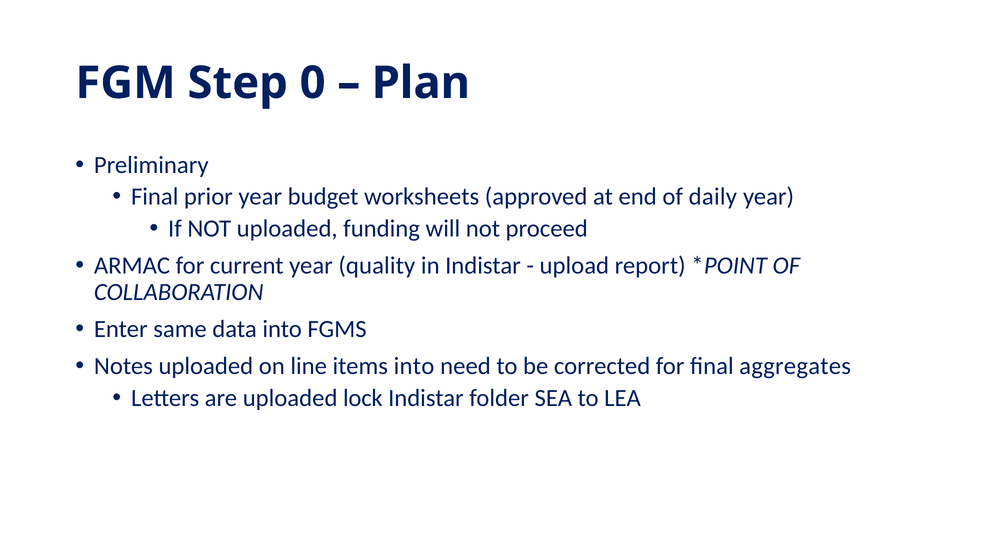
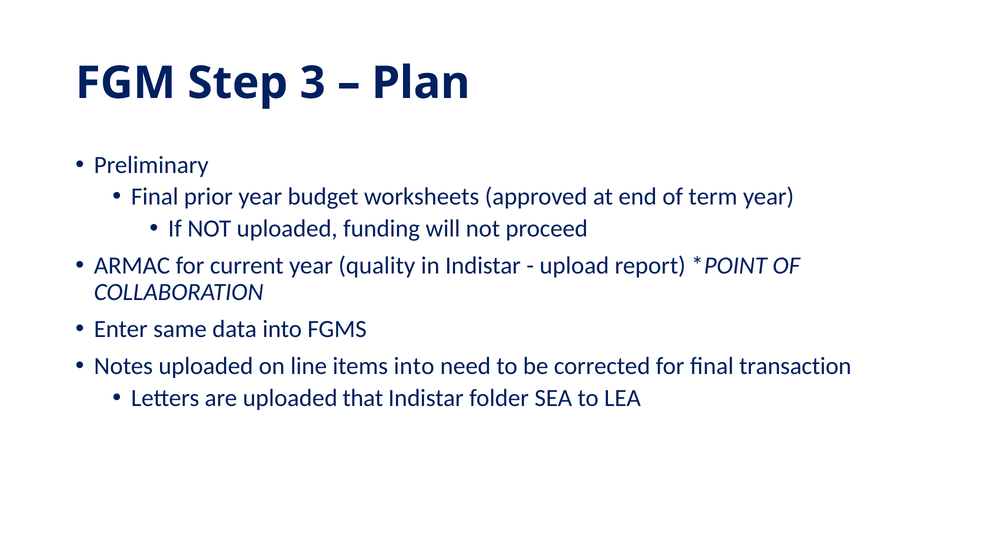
0: 0 -> 3
daily: daily -> term
aggregates: aggregates -> transaction
lock: lock -> that
